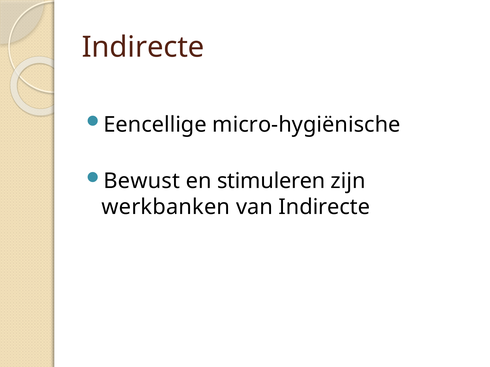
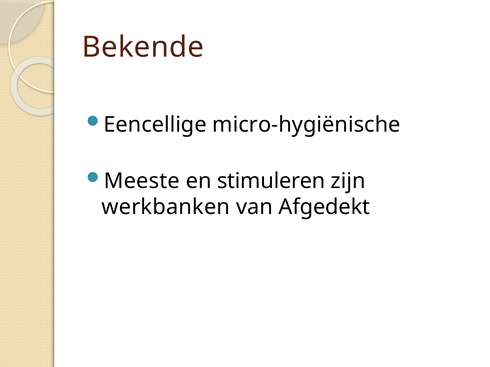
Indirecte at (143, 47): Indirecte -> Bekende
Bewust: Bewust -> Meeste
van Indirecte: Indirecte -> Afgedekt
